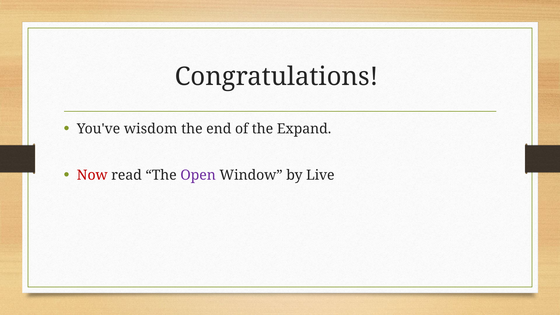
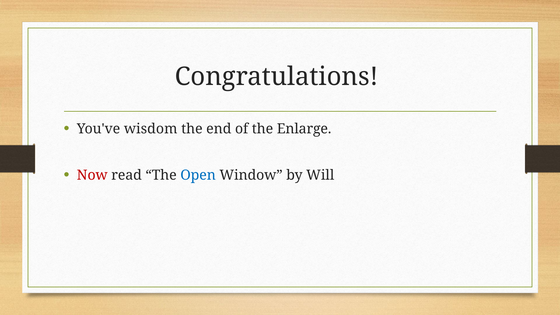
Expand: Expand -> Enlarge
Open colour: purple -> blue
Live: Live -> Will
